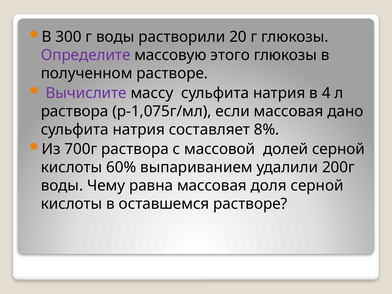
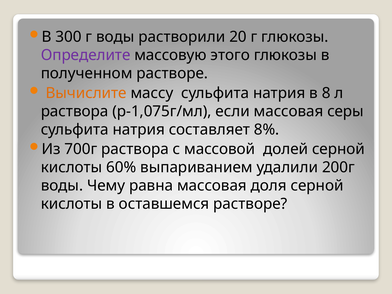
Вычислите colour: purple -> orange
4: 4 -> 8
дано: дано -> серы
